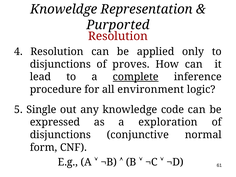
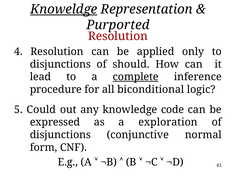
Knoweldge underline: none -> present
proves: proves -> should
environment: environment -> biconditional
Single: Single -> Could
